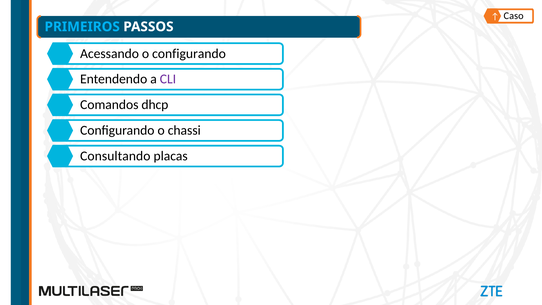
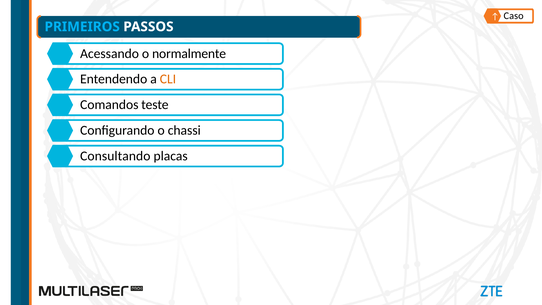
o configurando: configurando -> normalmente
CLI colour: purple -> orange
dhcp: dhcp -> teste
